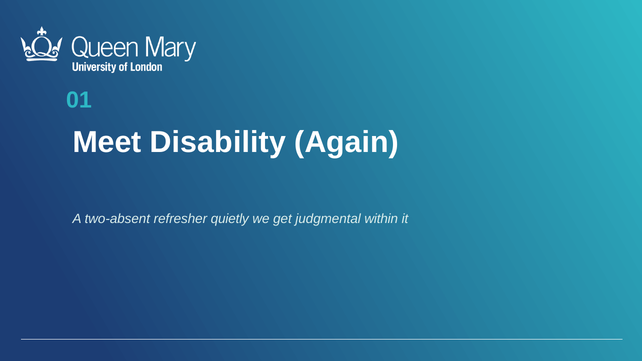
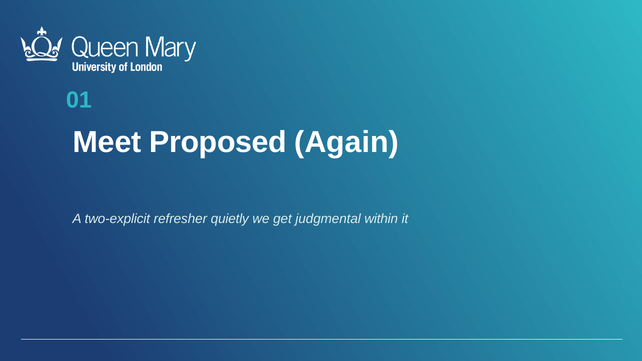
Disability: Disability -> Proposed
two-absent: two-absent -> two-explicit
